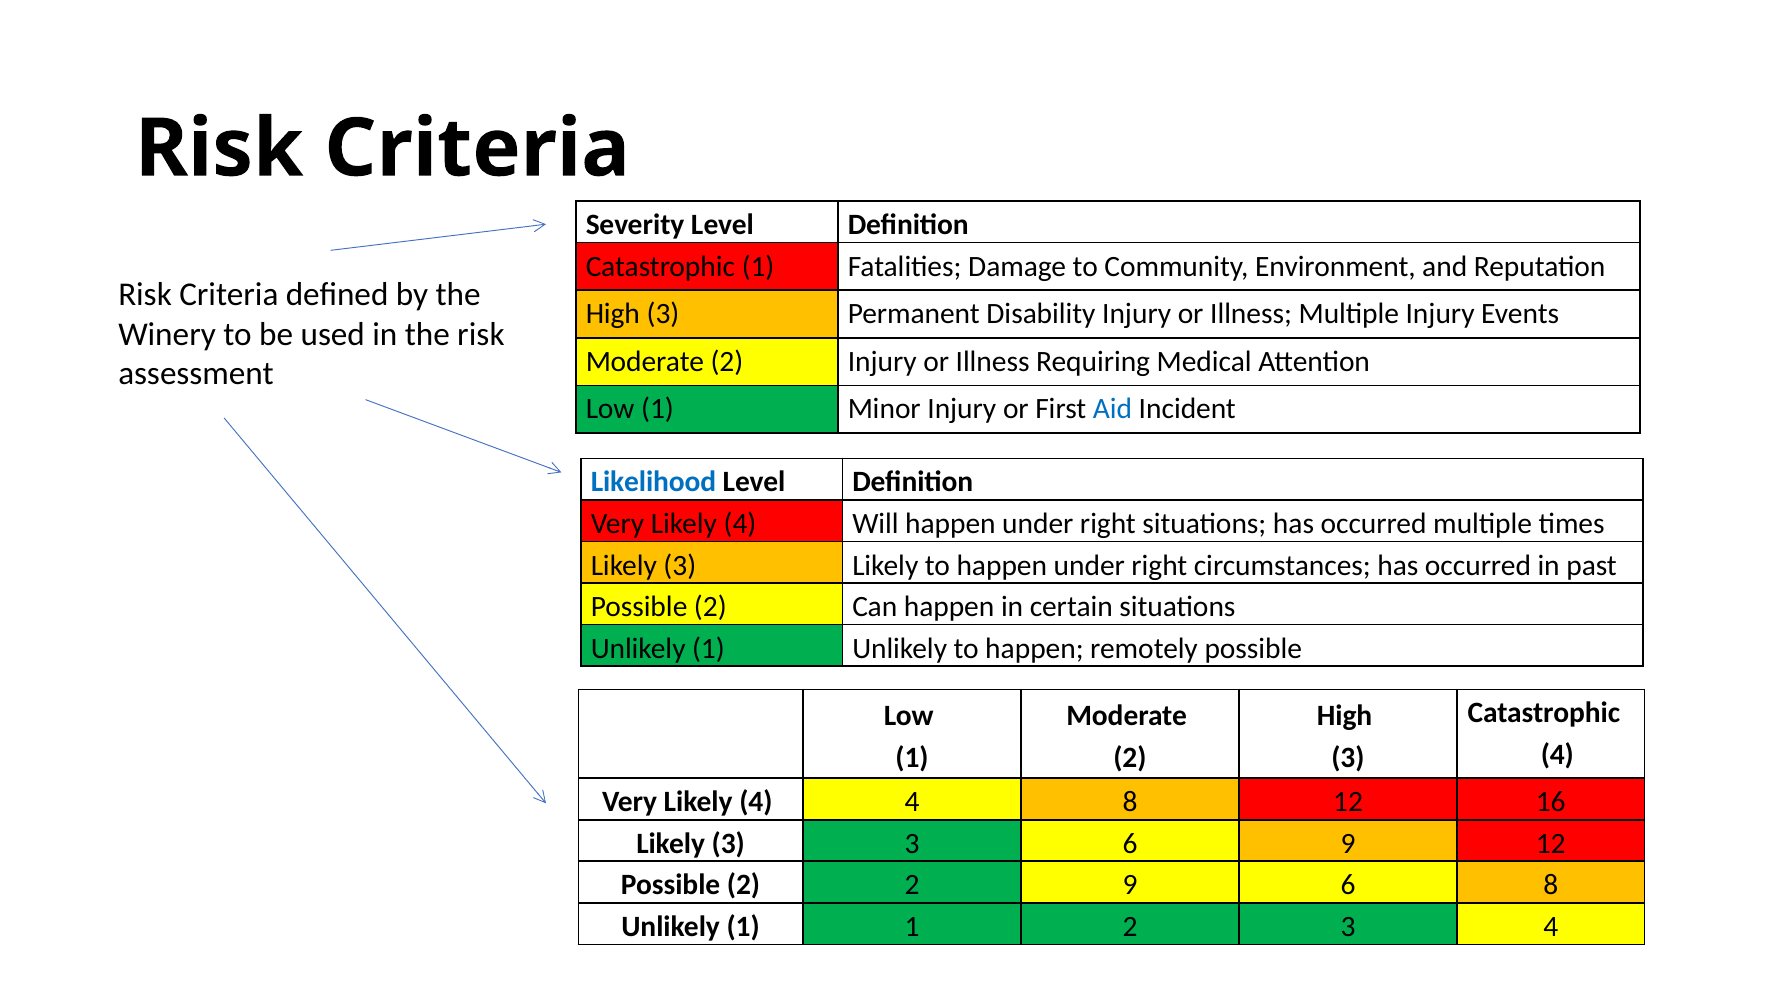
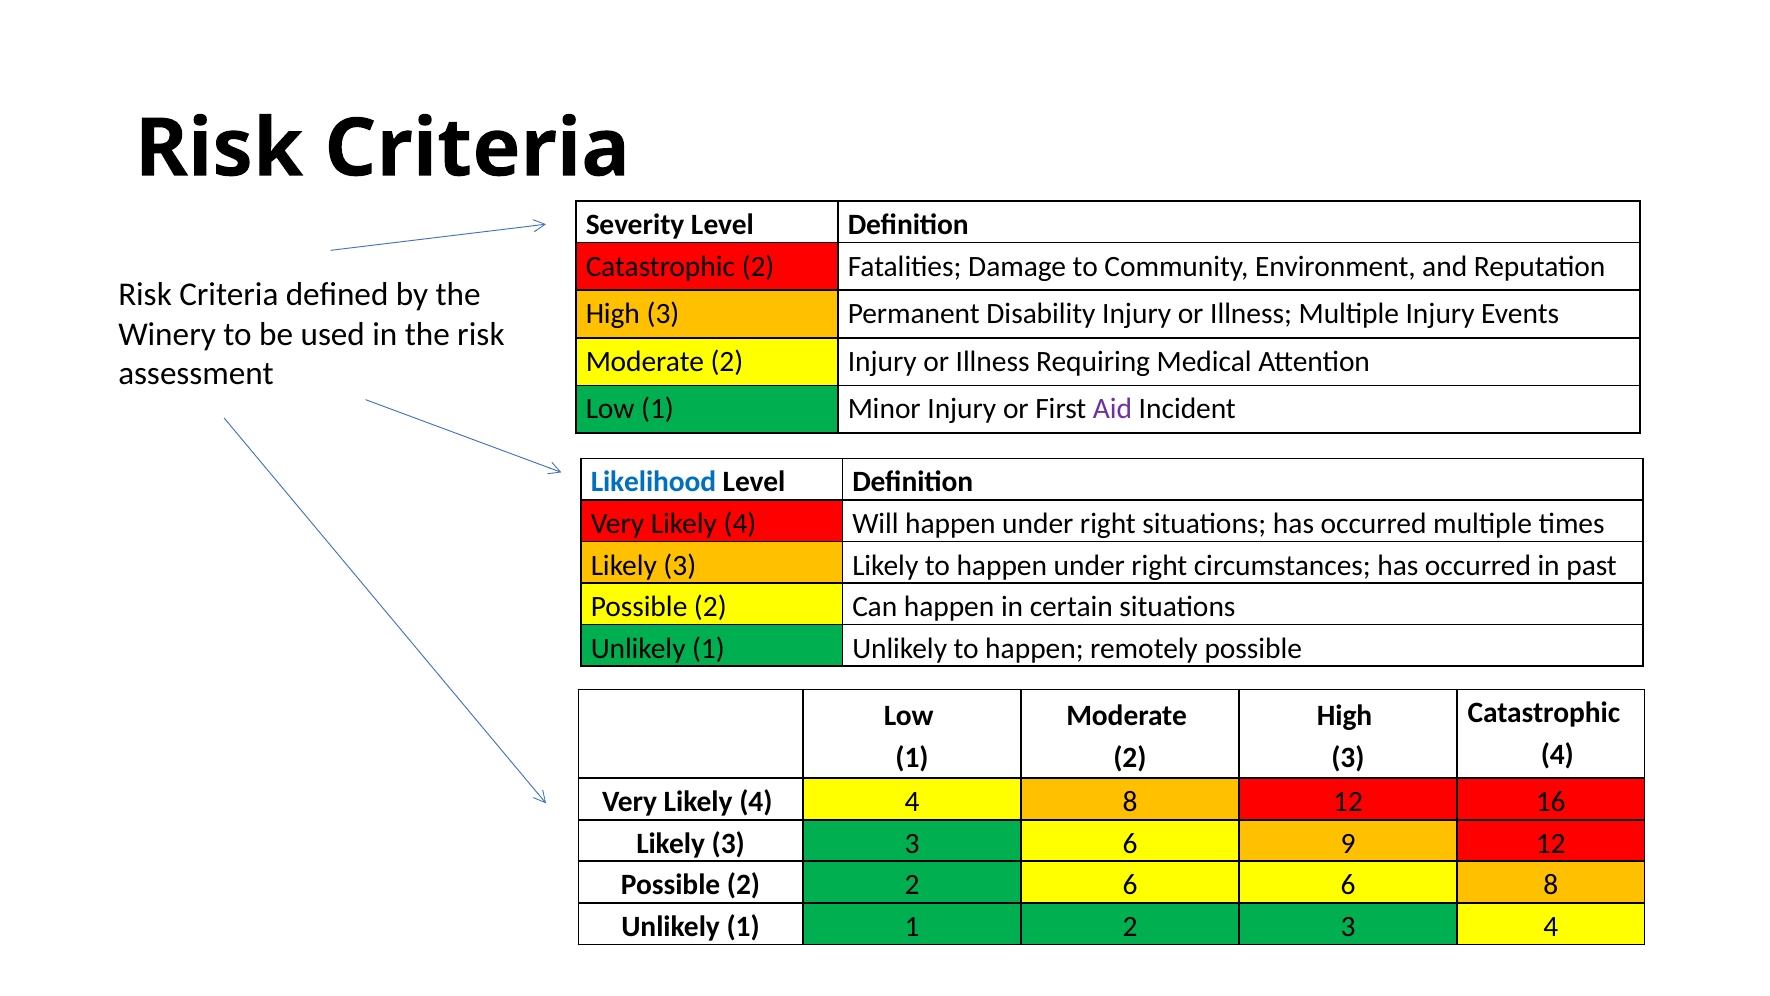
Catastrophic 1: 1 -> 2
Aid colour: blue -> purple
2 9: 9 -> 6
